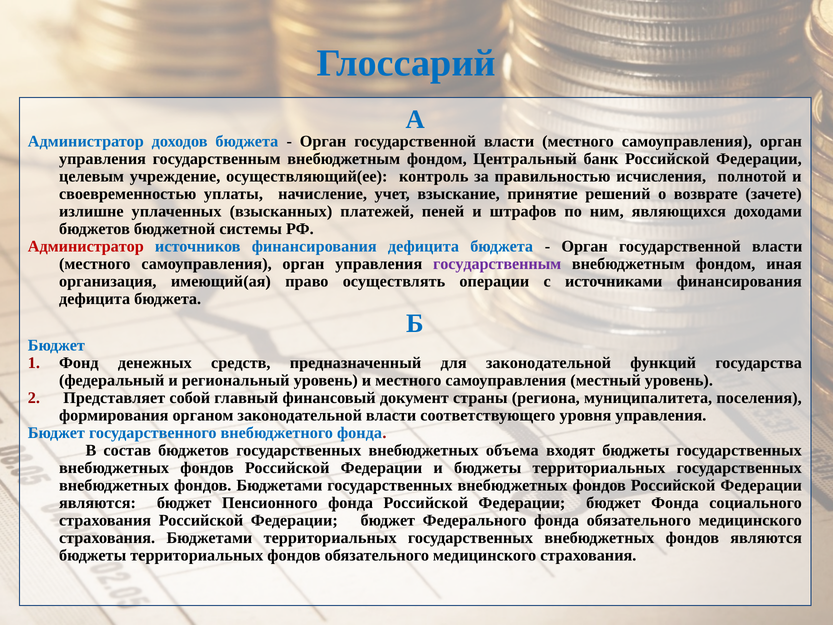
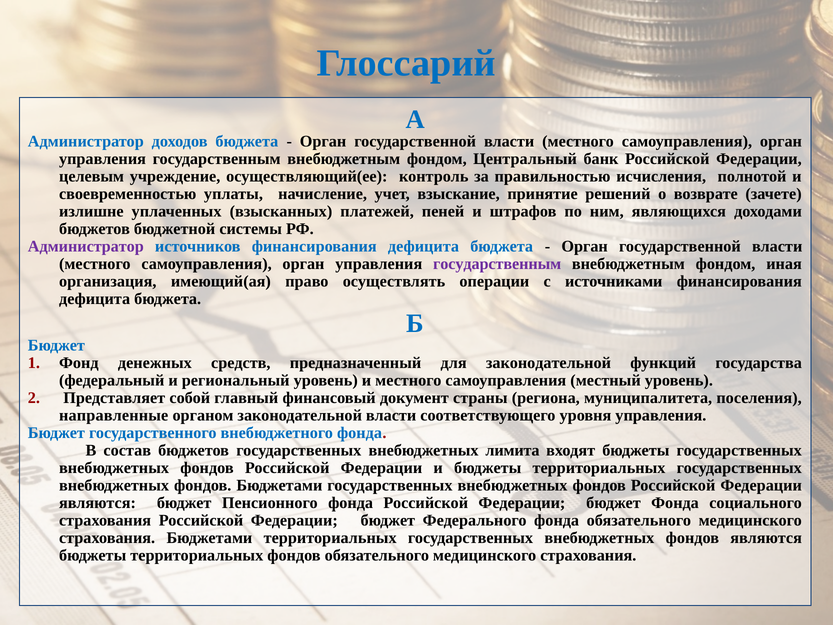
Администратор at (86, 246) colour: red -> purple
формирования: формирования -> направленные
объема: объема -> лимита
